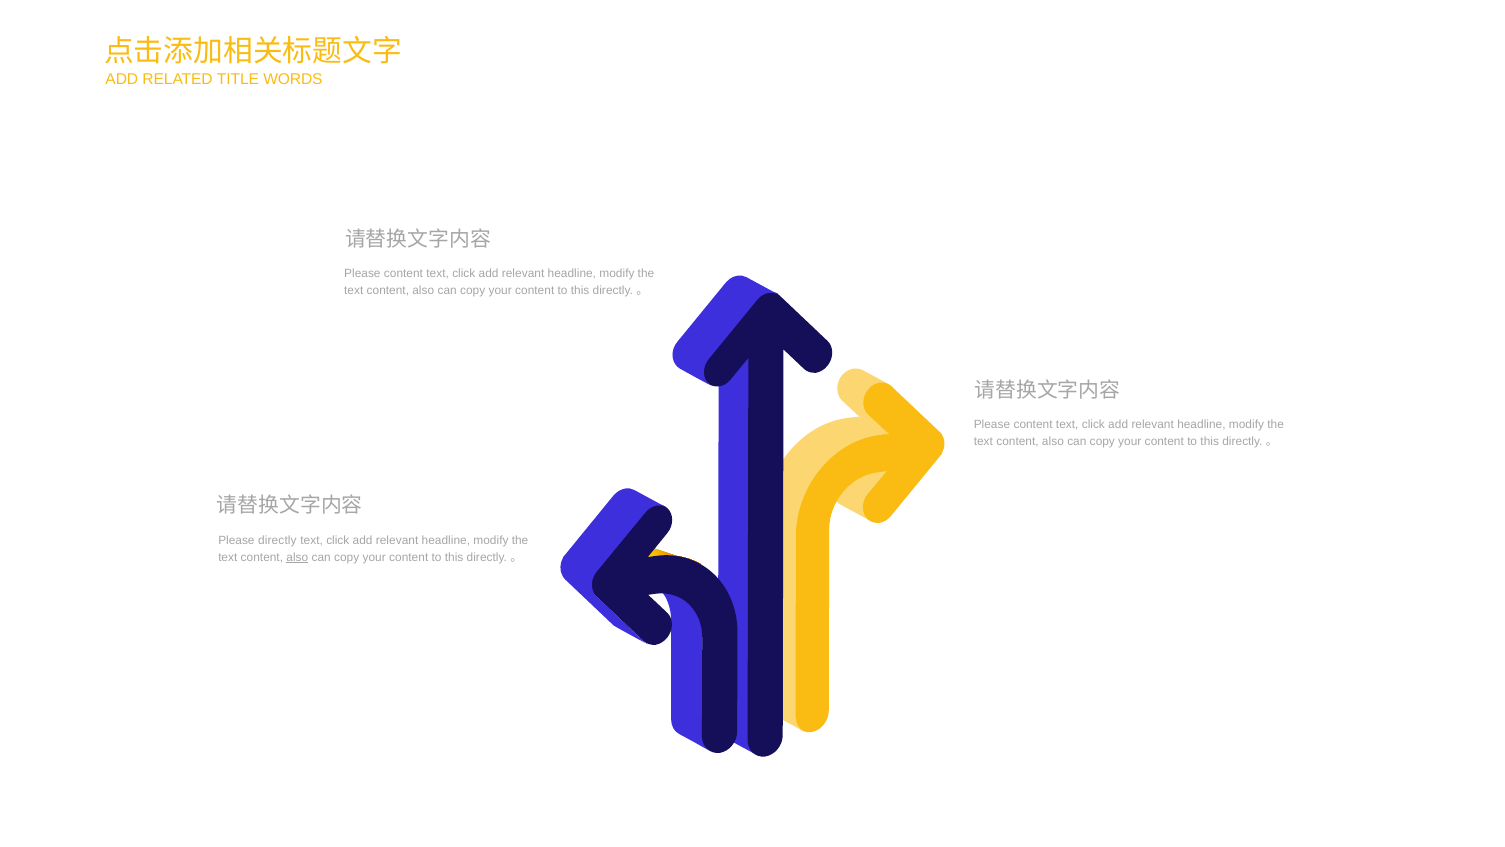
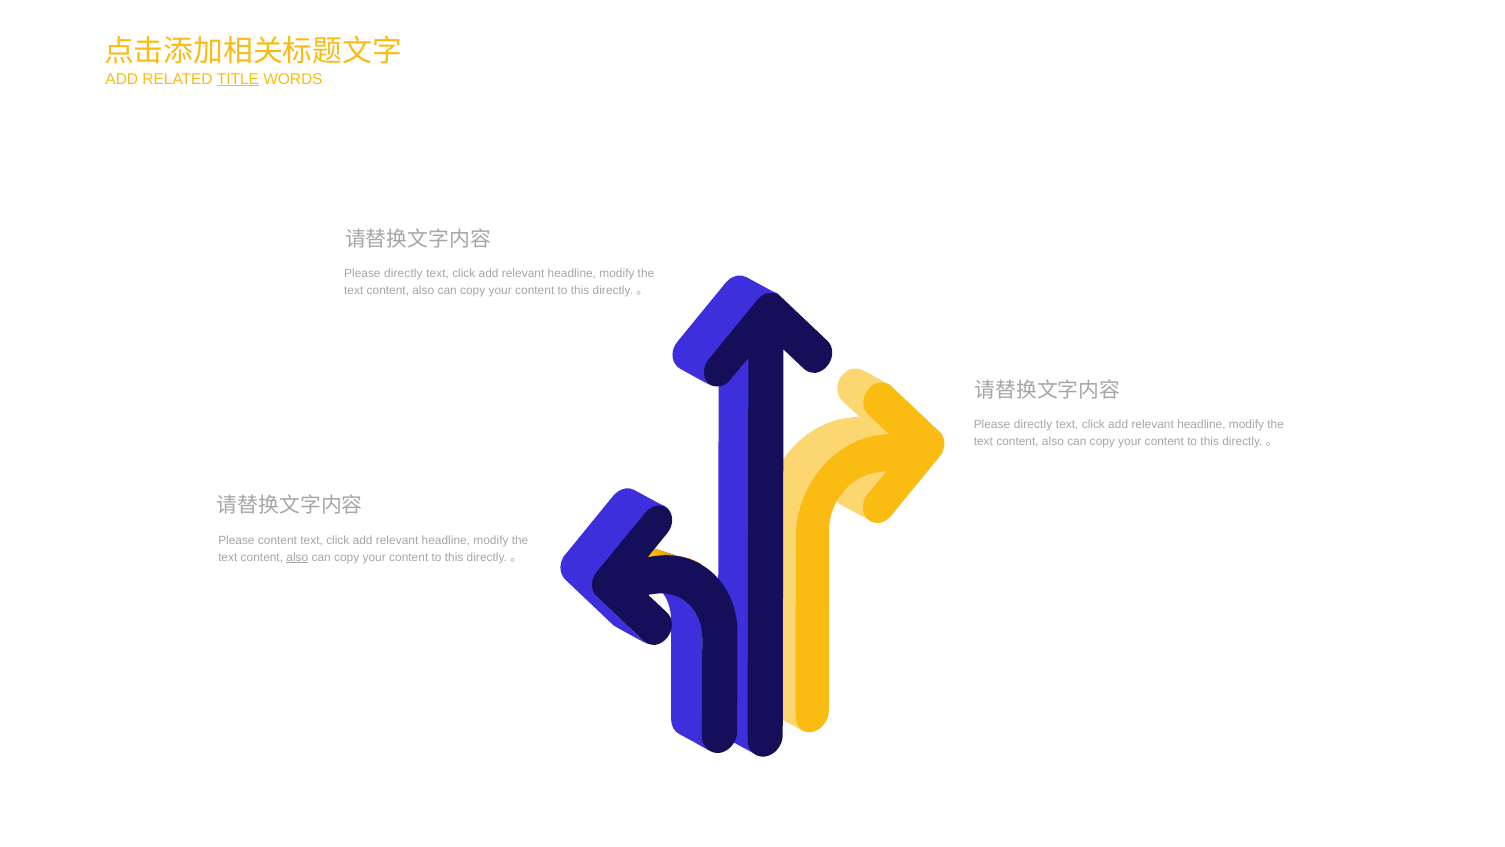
TITLE underline: none -> present
content at (403, 274): content -> directly
content at (1033, 424): content -> directly
Please directly: directly -> content
